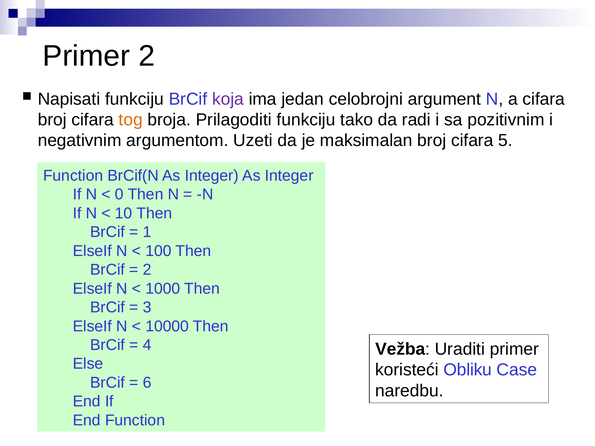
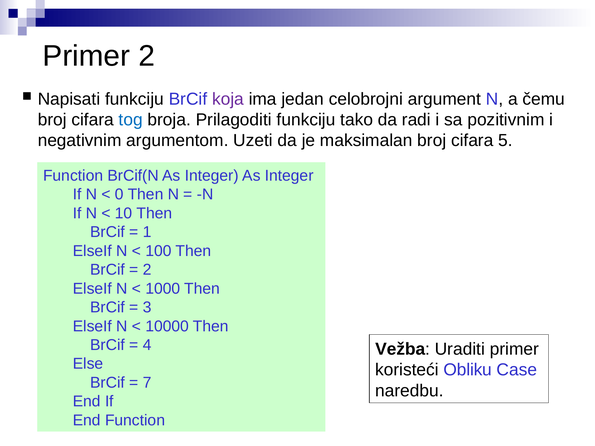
a cifara: cifara -> čemu
tog colour: orange -> blue
6: 6 -> 7
